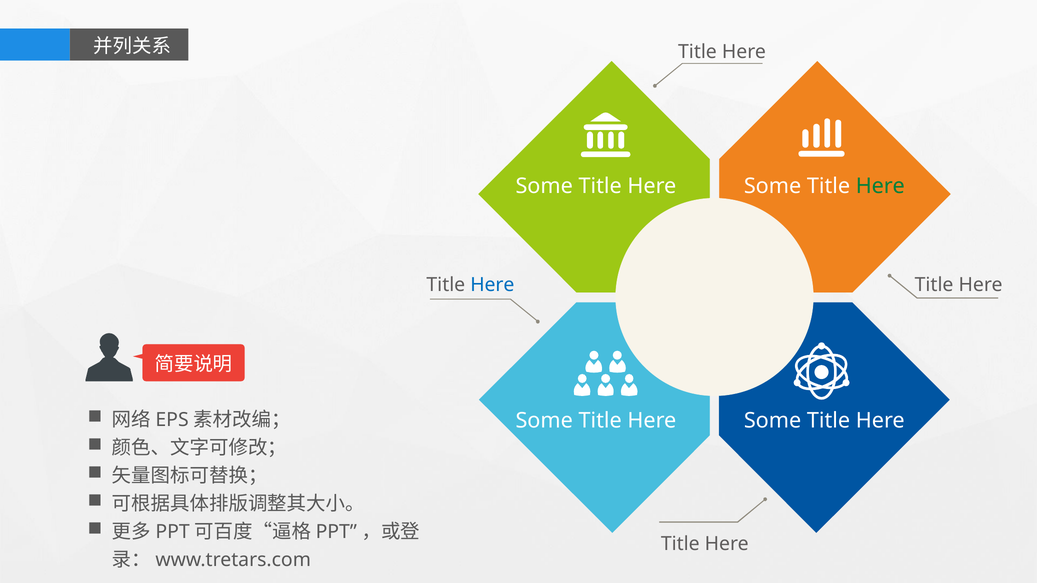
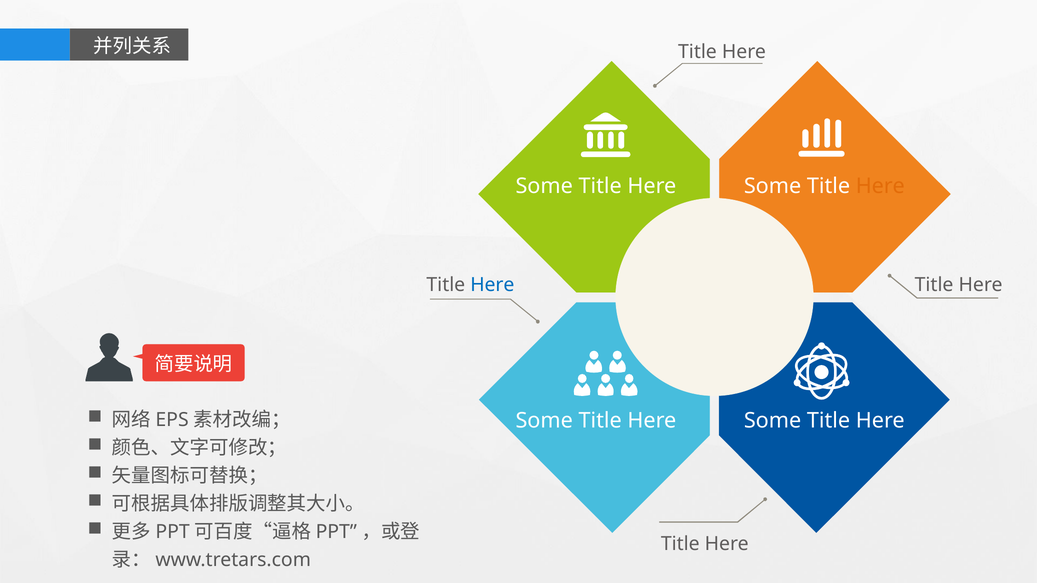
Here at (880, 186) colour: green -> orange
